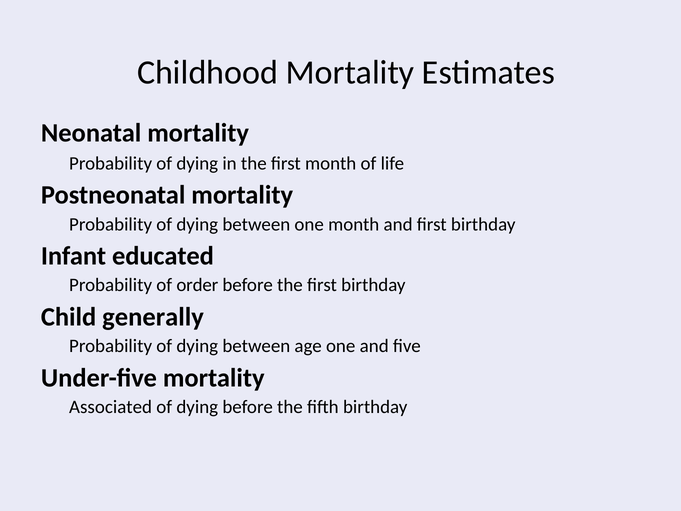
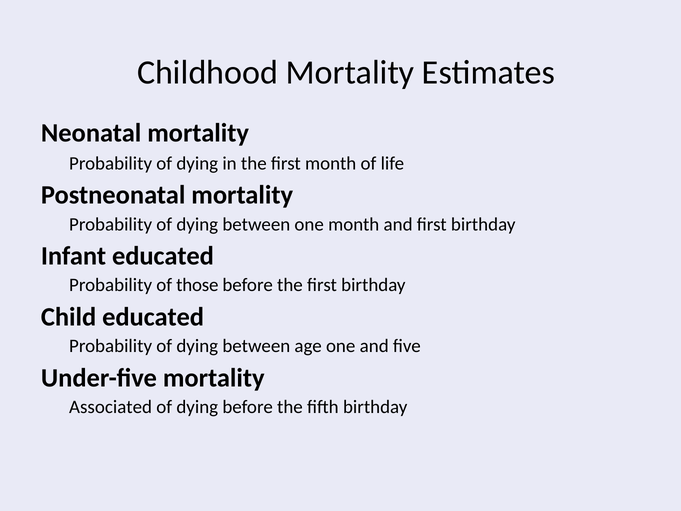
order: order -> those
Child generally: generally -> educated
